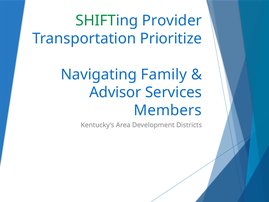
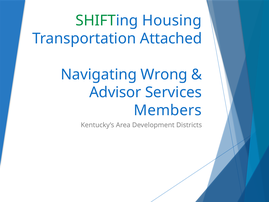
Provider: Provider -> Housing
Prioritize: Prioritize -> Attached
Family: Family -> Wrong
